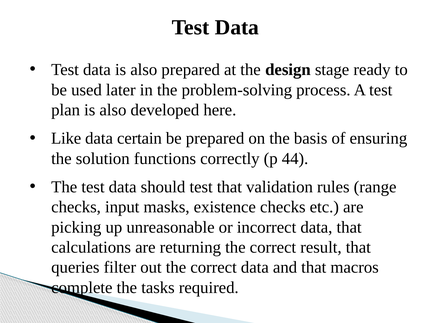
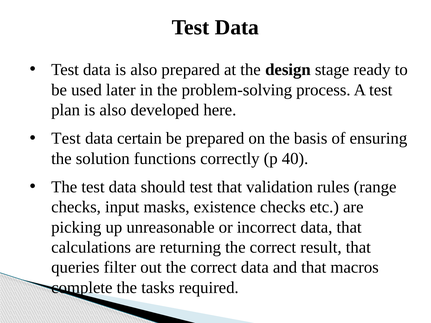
Like at (66, 139): Like -> Test
44: 44 -> 40
